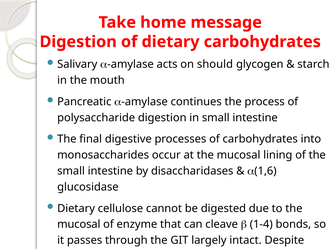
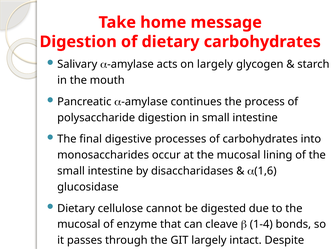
on should: should -> largely
